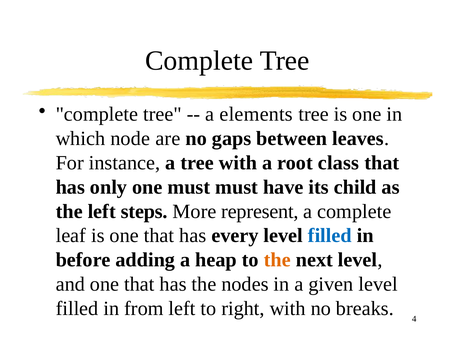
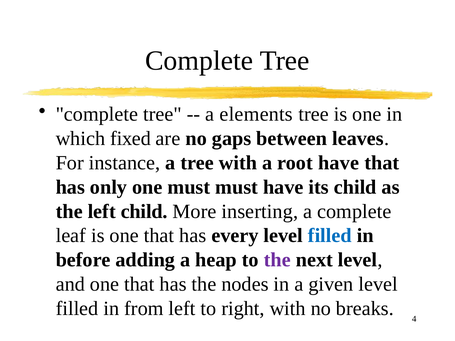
node: node -> fixed
root class: class -> have
left steps: steps -> child
represent: represent -> inserting
the at (277, 260) colour: orange -> purple
